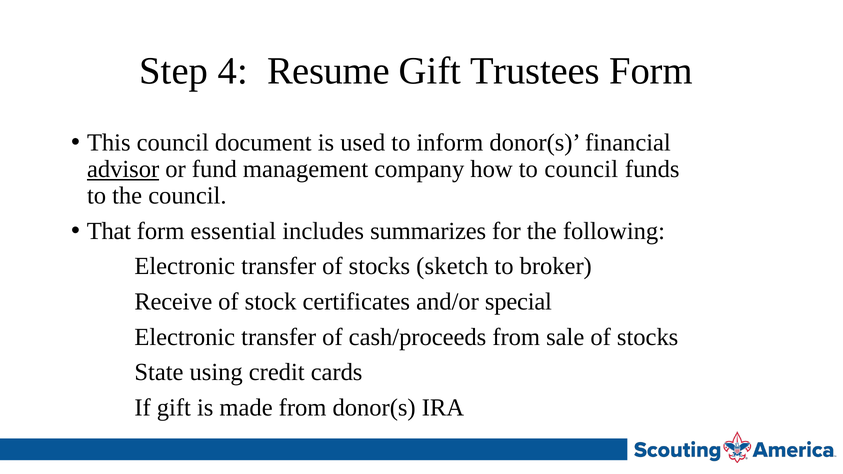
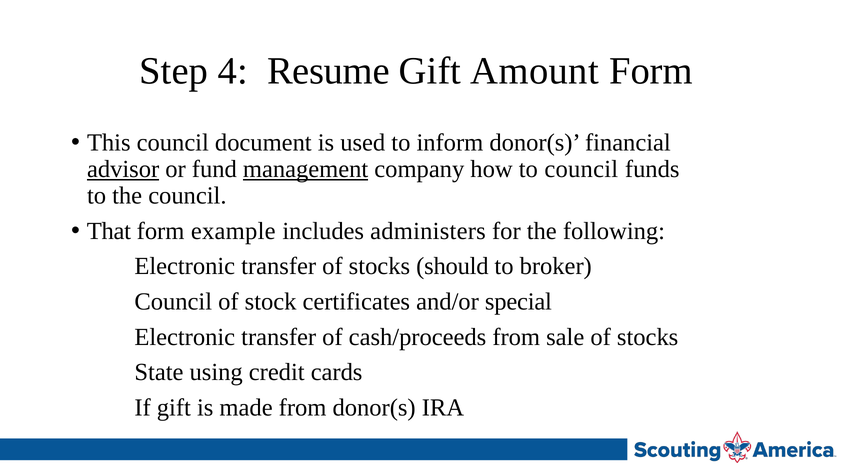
Trustees: Trustees -> Amount
management underline: none -> present
essential: essential -> example
summarizes: summarizes -> administers
sketch: sketch -> should
Receive at (173, 302): Receive -> Council
